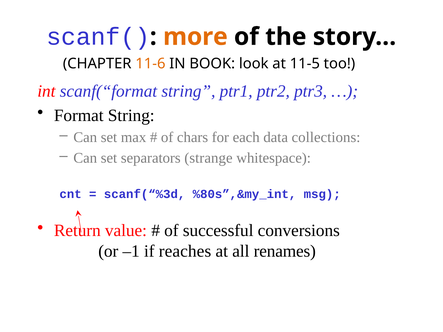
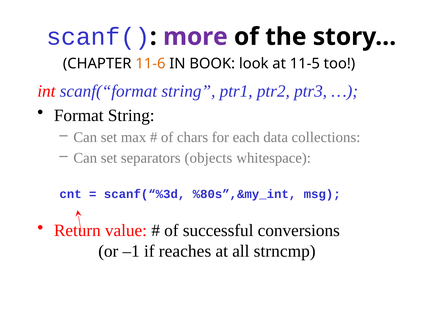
more colour: orange -> purple
strange: strange -> objects
renames: renames -> strncmp
